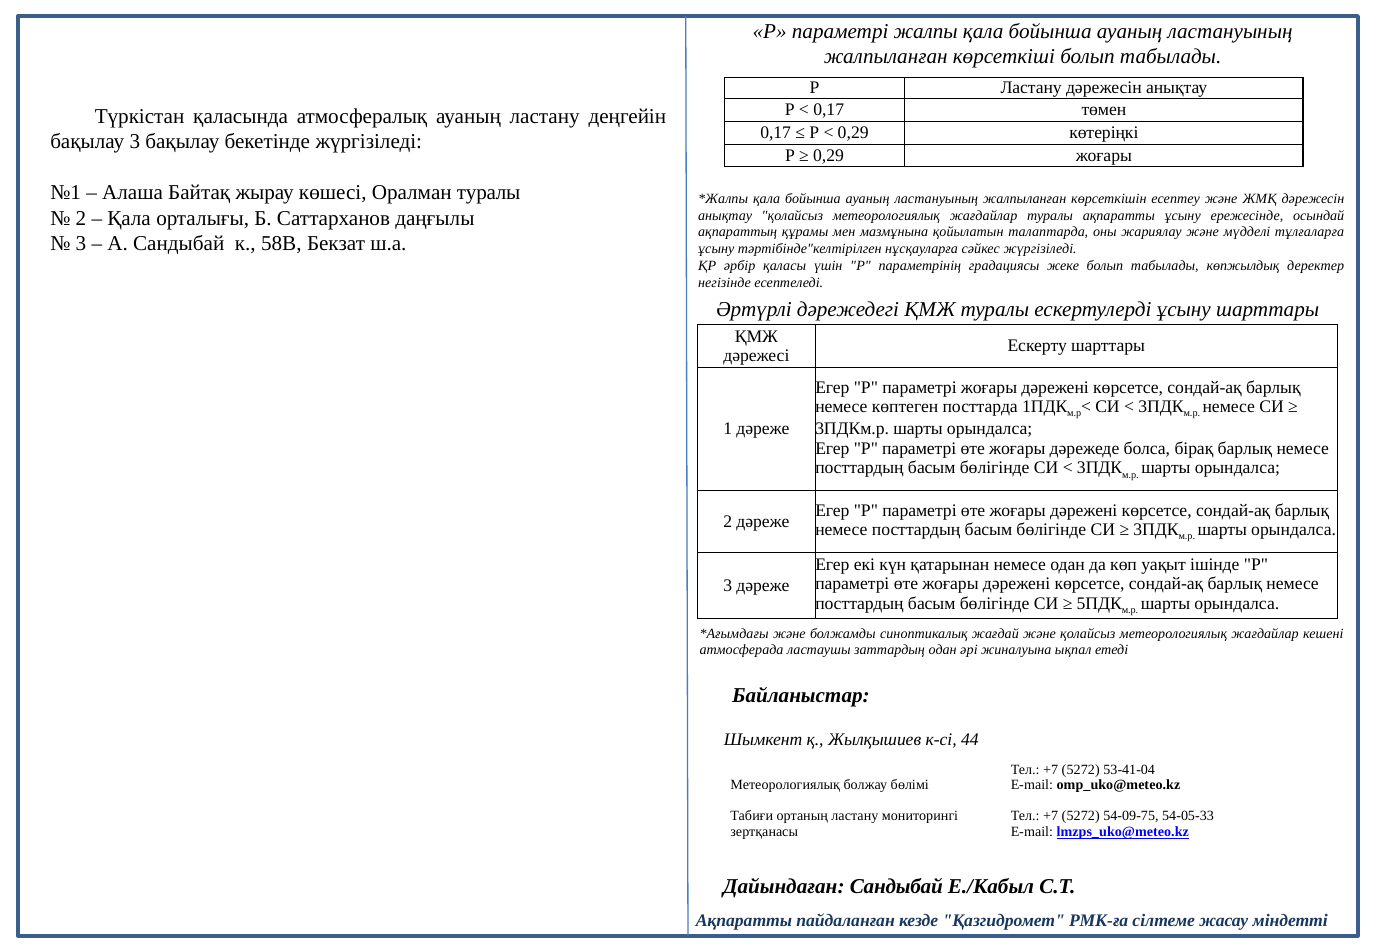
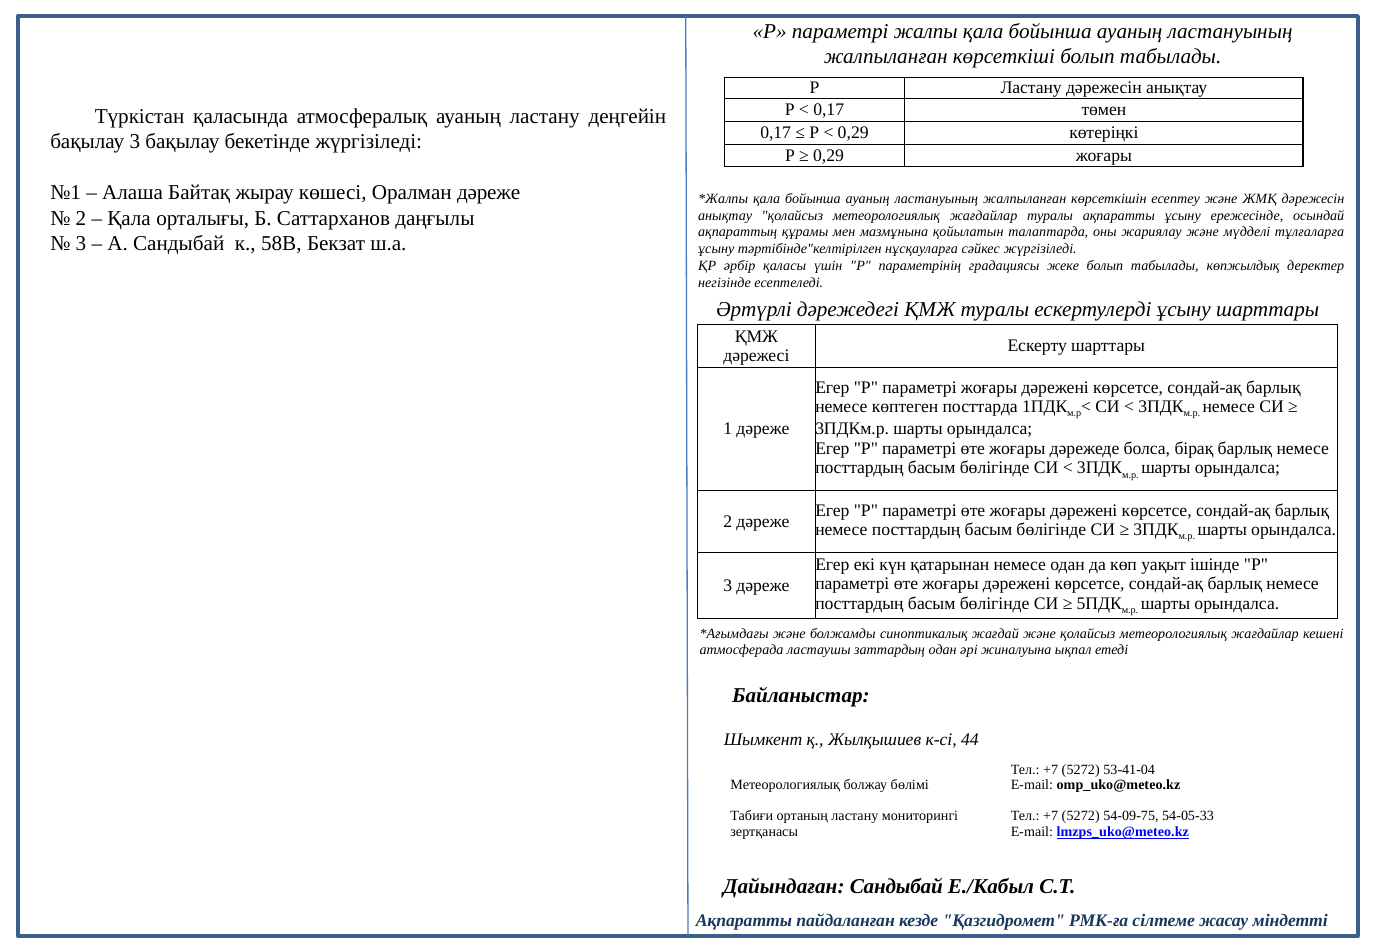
Оралман туралы: туралы -> дәреже
